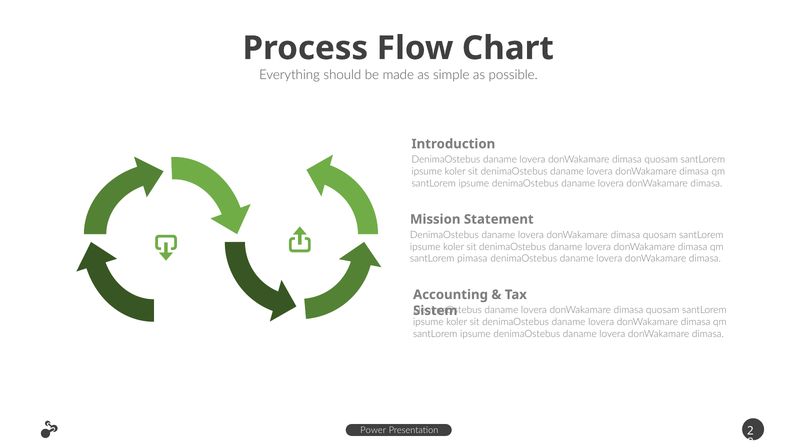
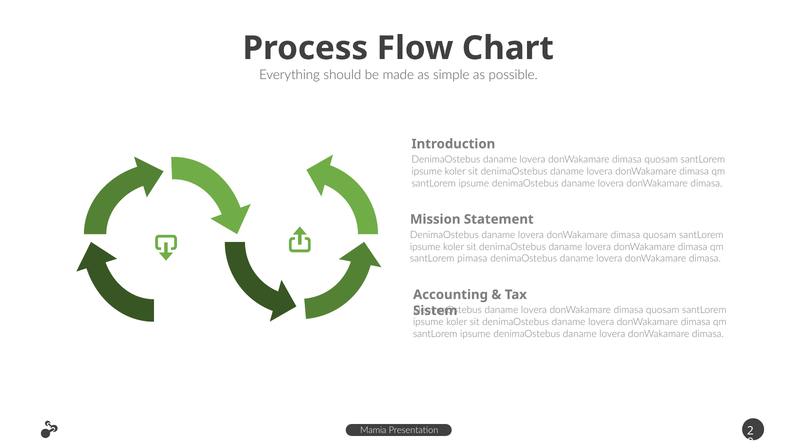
Power: Power -> Mamia
